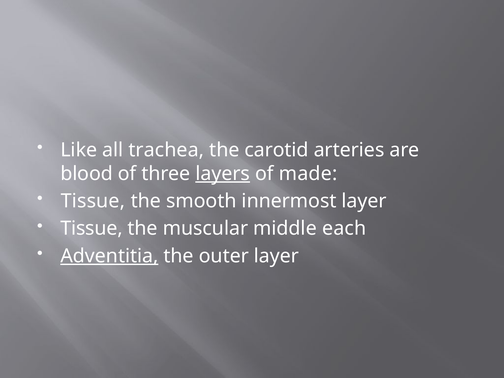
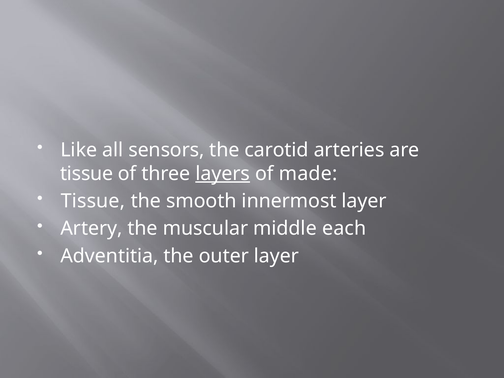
trachea: trachea -> sensors
blood at (87, 174): blood -> tissue
Tissue at (92, 228): Tissue -> Artery
Adventitia underline: present -> none
